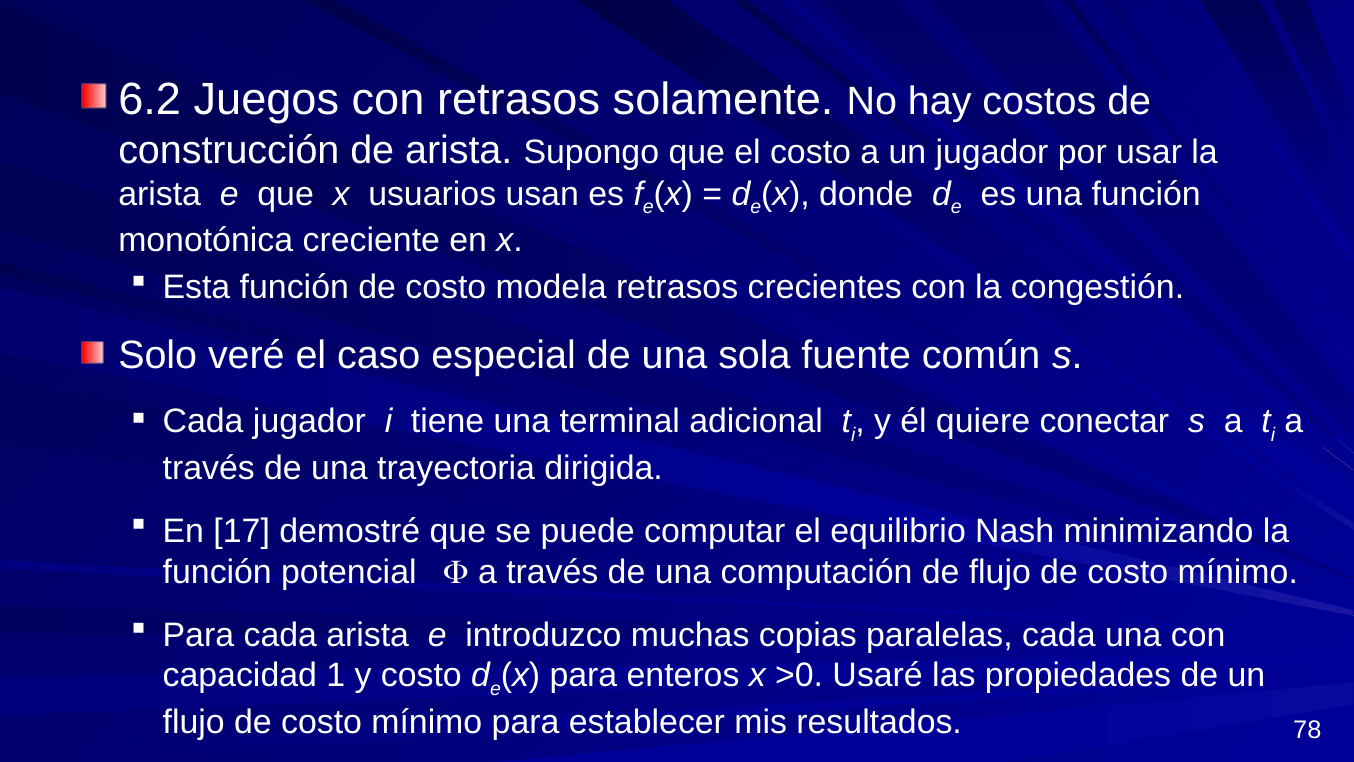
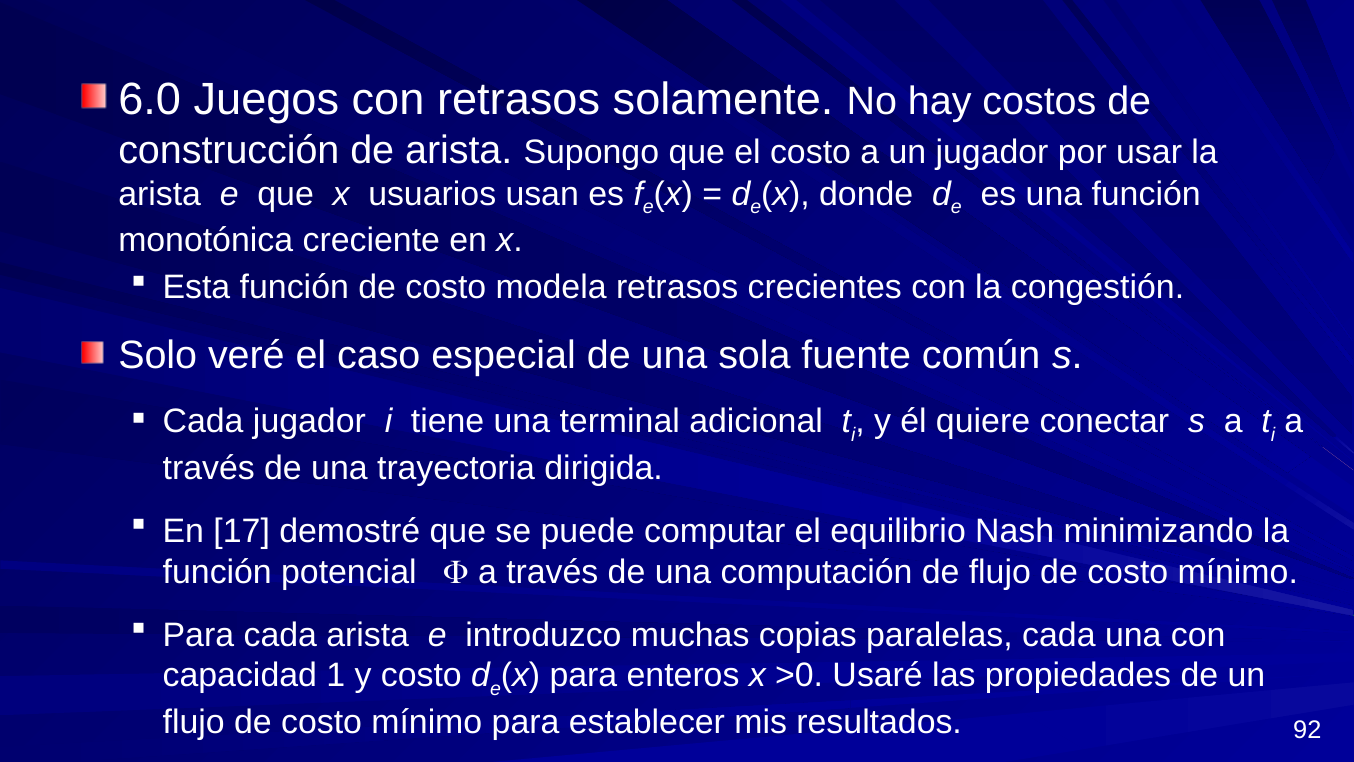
6.2: 6.2 -> 6.0
78: 78 -> 92
